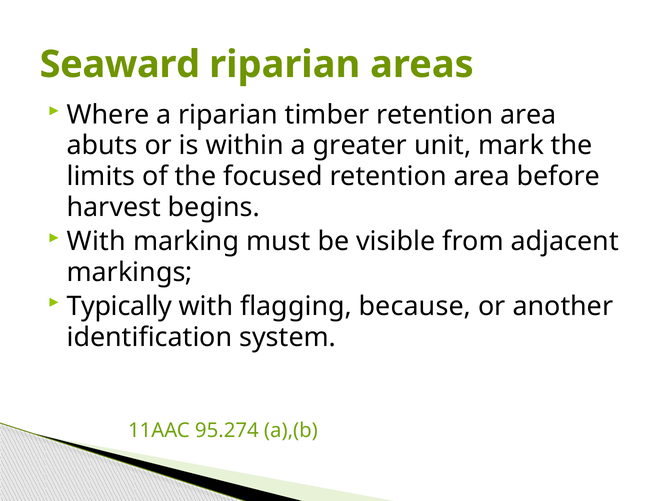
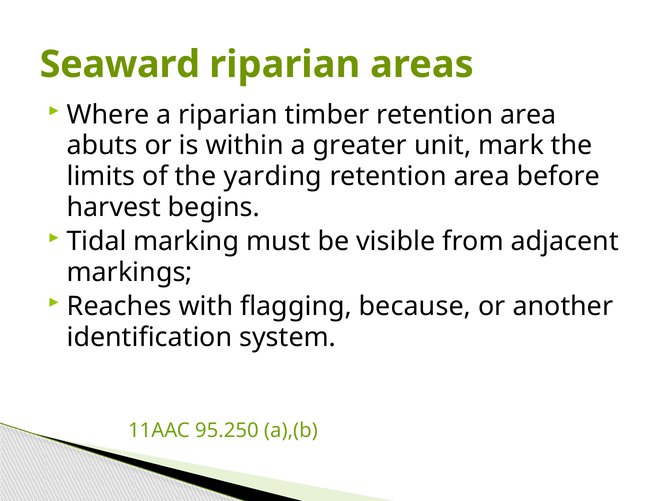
focused: focused -> yarding
With at (96, 241): With -> Tidal
Typically: Typically -> Reaches
95.274: 95.274 -> 95.250
